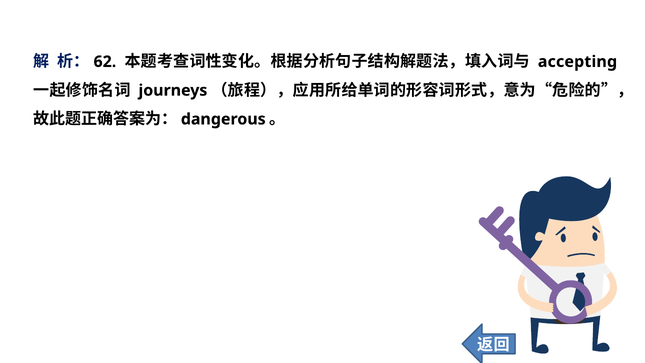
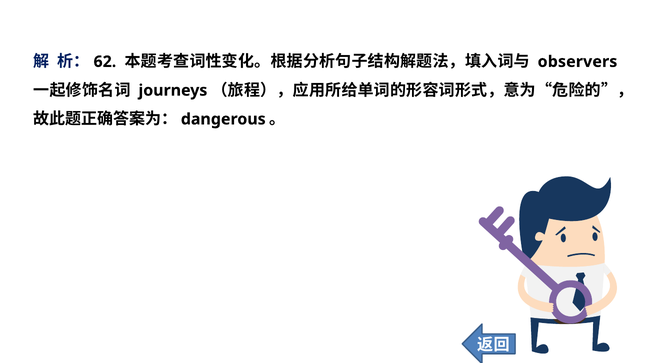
accepting: accepting -> observers
